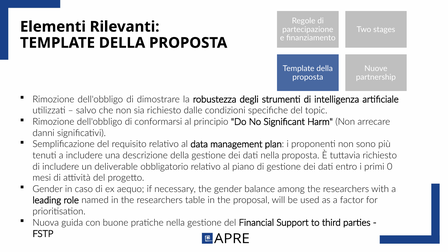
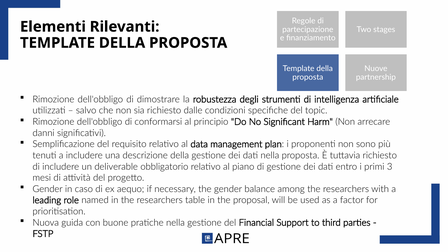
0: 0 -> 3
